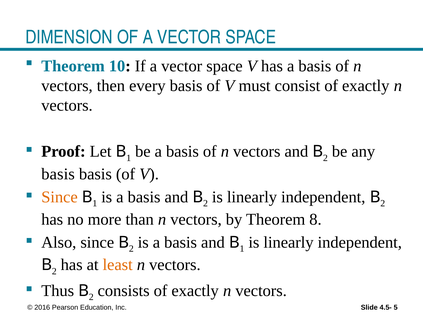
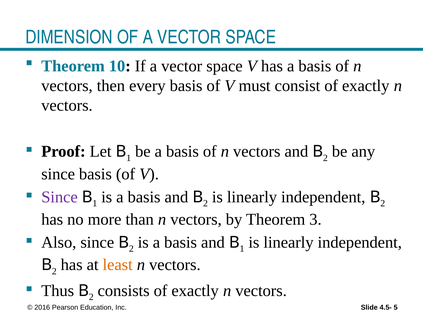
basis at (58, 174): basis -> since
Since at (59, 197) colour: orange -> purple
8: 8 -> 3
